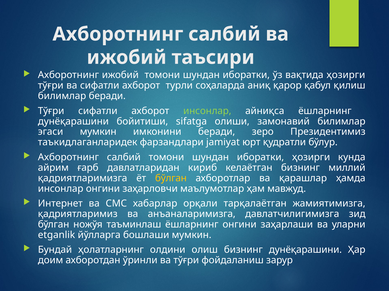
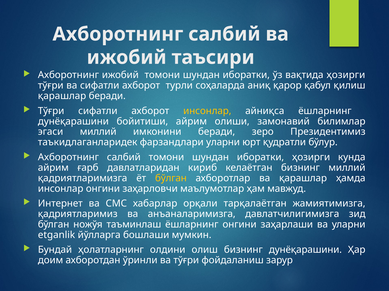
билимлар at (62, 96): билимлар -> қарашлар
инсонлар at (207, 111) colour: light green -> yellow
бойитиши sifatga: sifatga -> айрим
эгаси мумкин: мумкин -> миллий
фарзандлари jamiyat: jamiyat -> уларни
